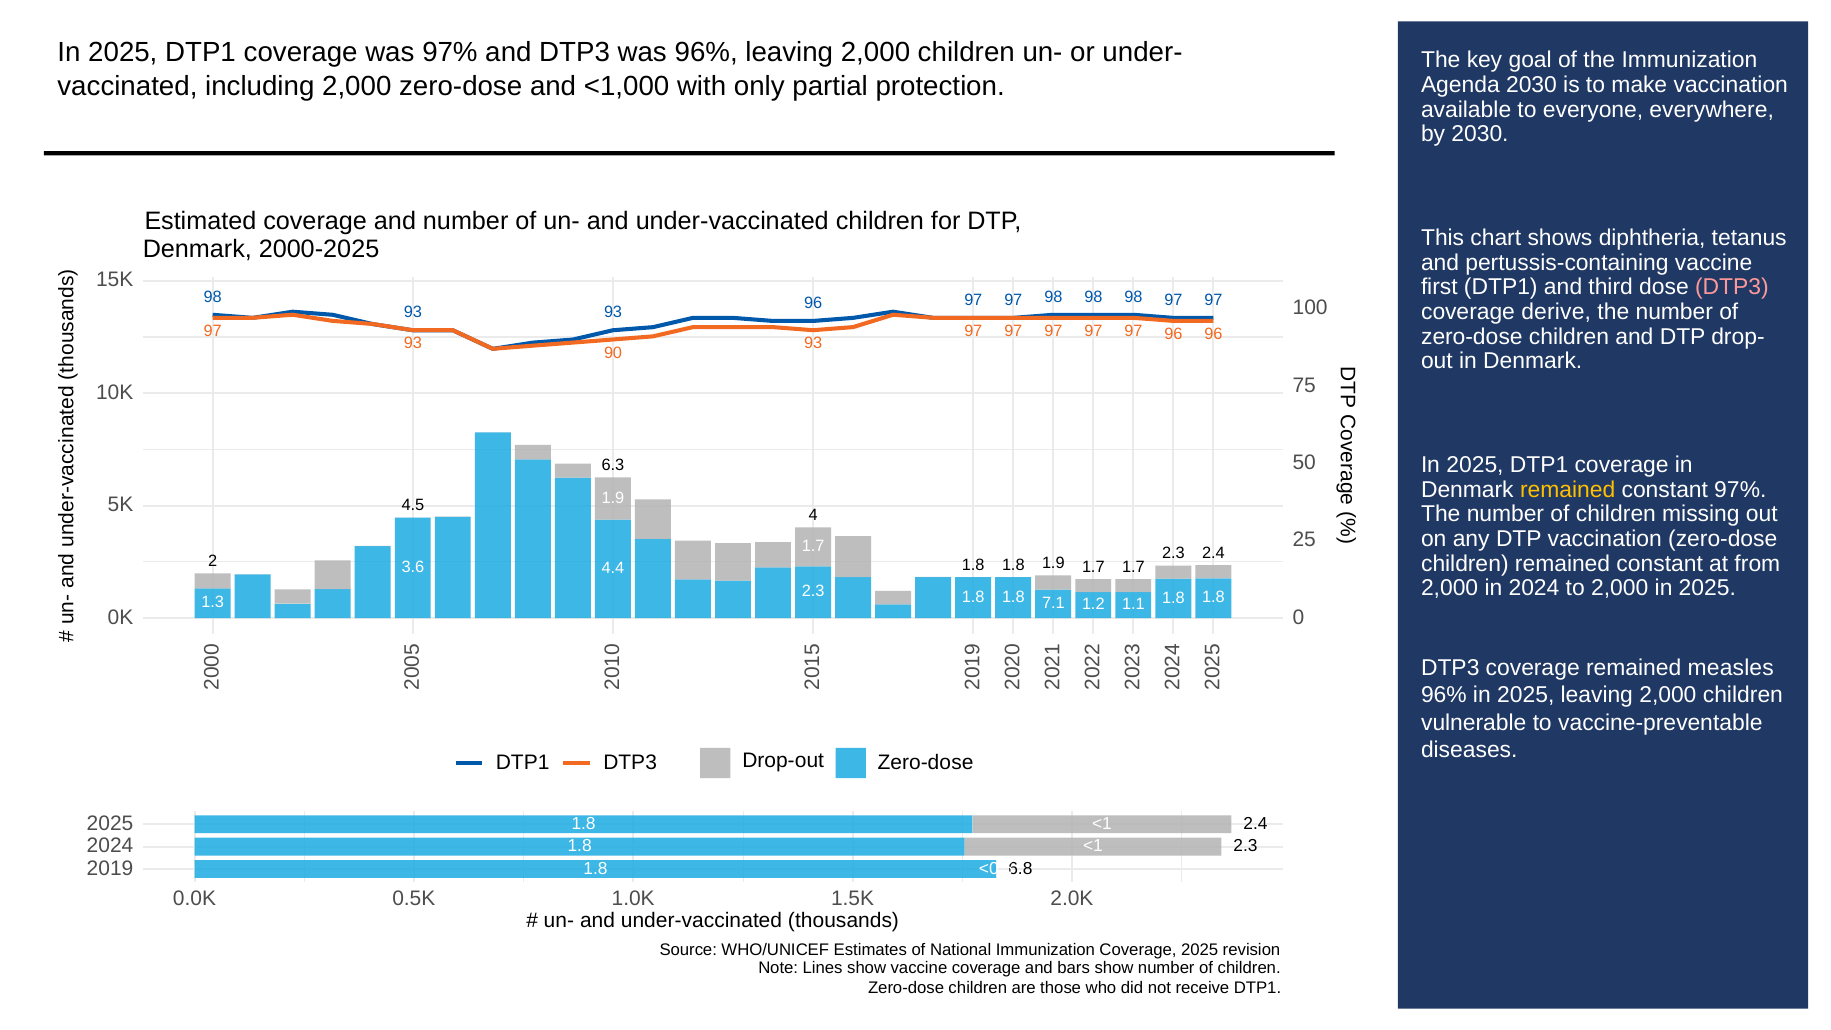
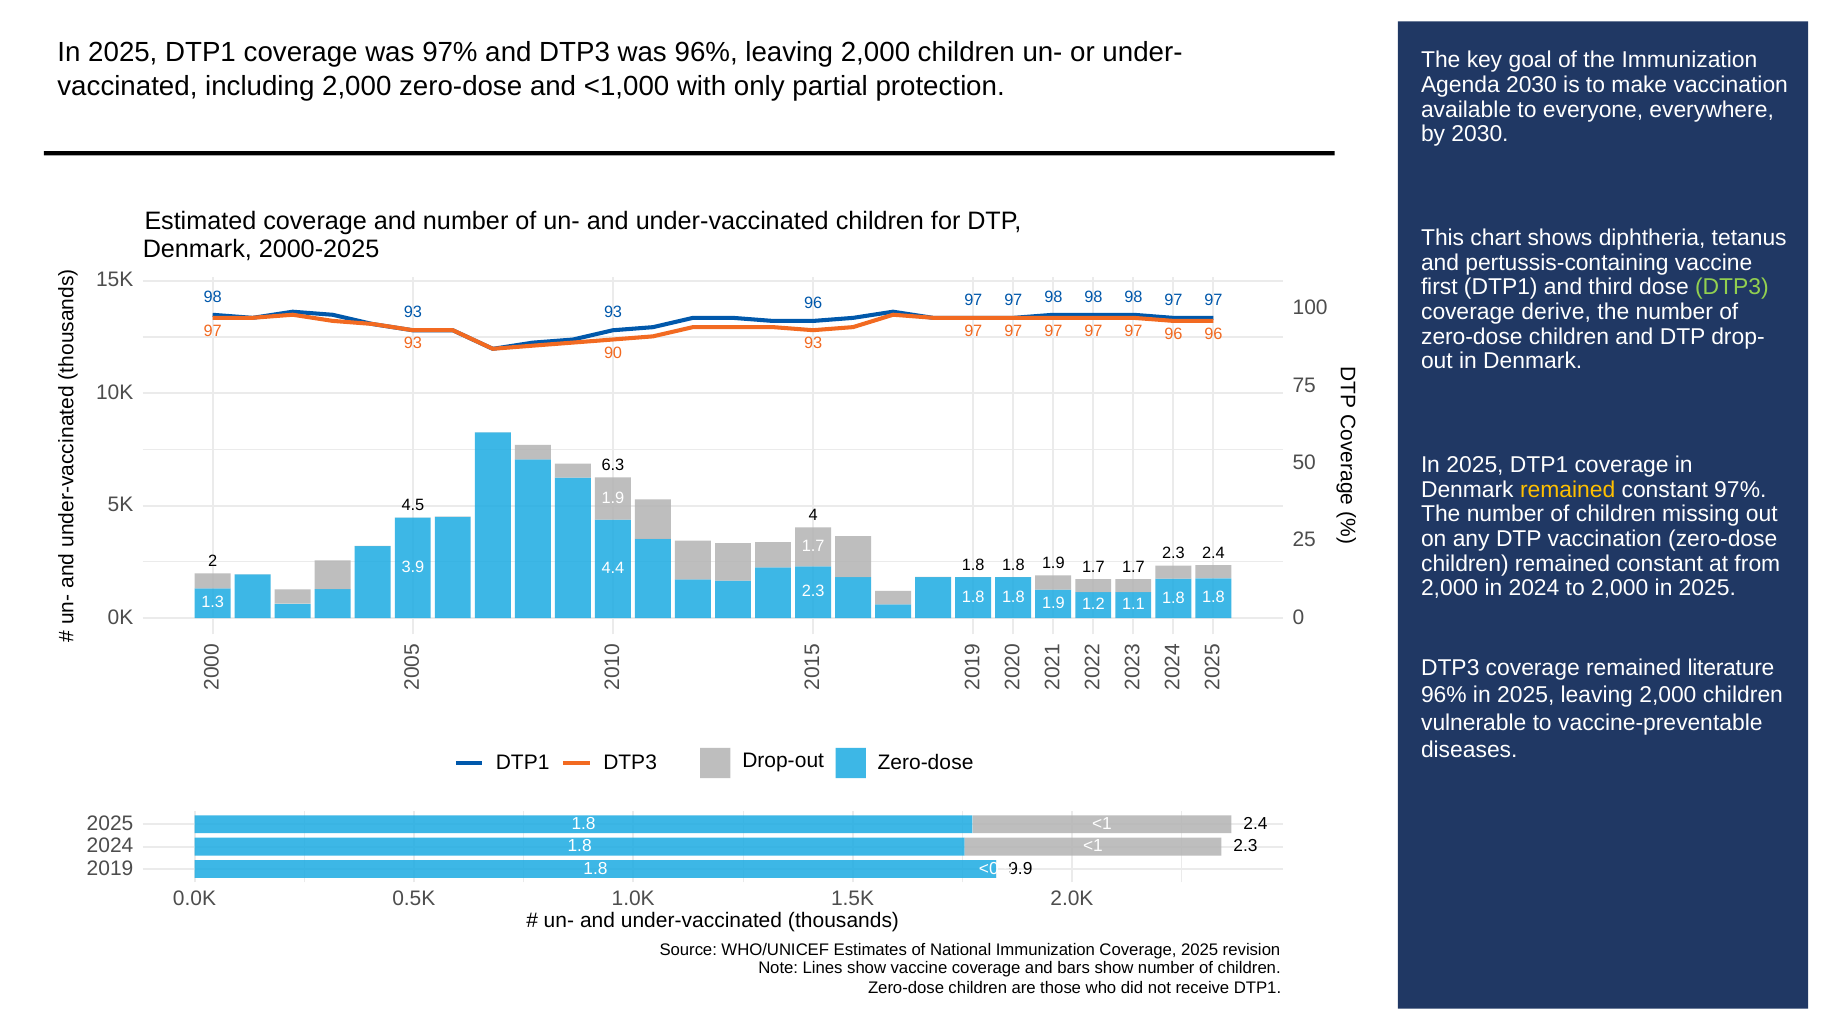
DTP3 at (1732, 287) colour: pink -> light green
3.6: 3.6 -> 3.9
2.3 1.8 1.8 7.1: 7.1 -> 1.9
measles: measles -> literature
6.8: 6.8 -> 9.9
